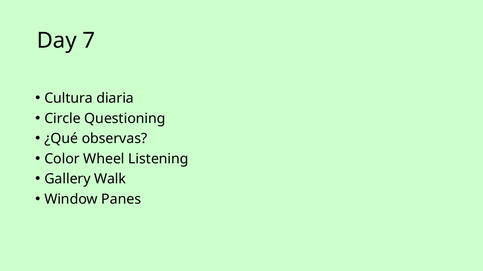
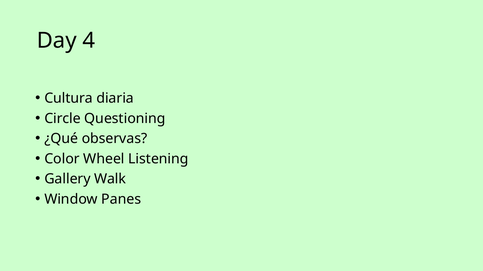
7: 7 -> 4
